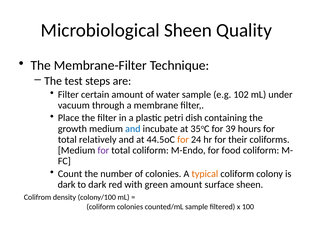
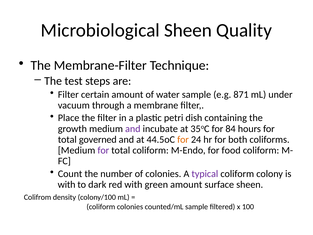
102: 102 -> 871
and at (133, 129) colour: blue -> purple
39: 39 -> 84
relatively: relatively -> governed
their: their -> both
typical colour: orange -> purple
dark at (67, 184): dark -> with
